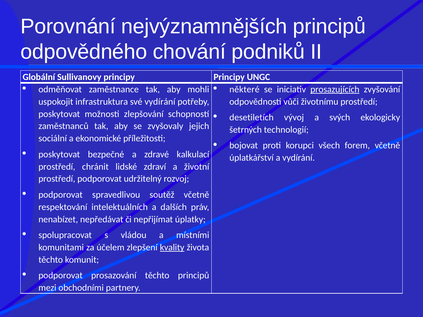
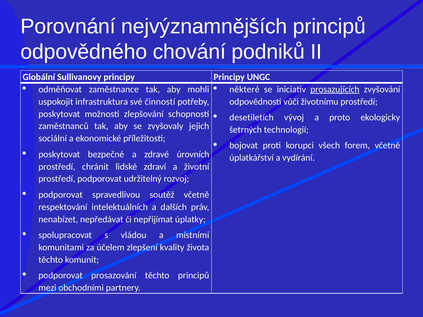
své vydírání: vydírání -> činností
svých: svých -> proto
kalkulací: kalkulací -> úrovních
kvality underline: present -> none
